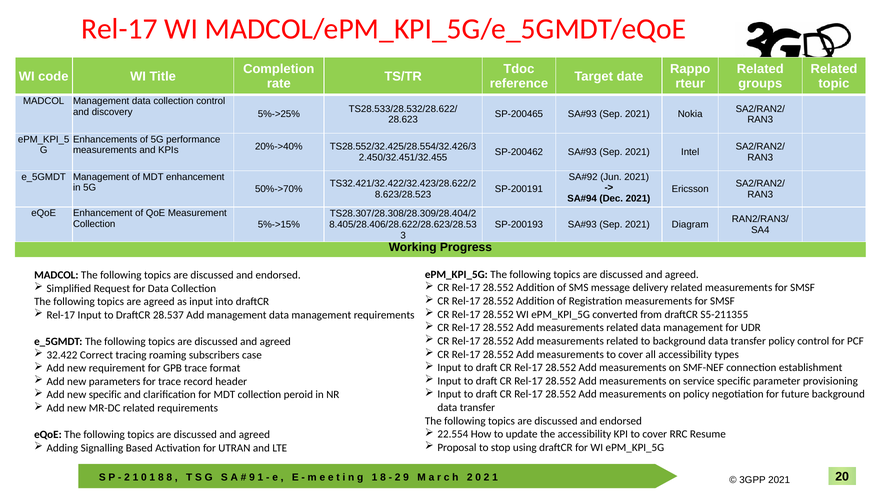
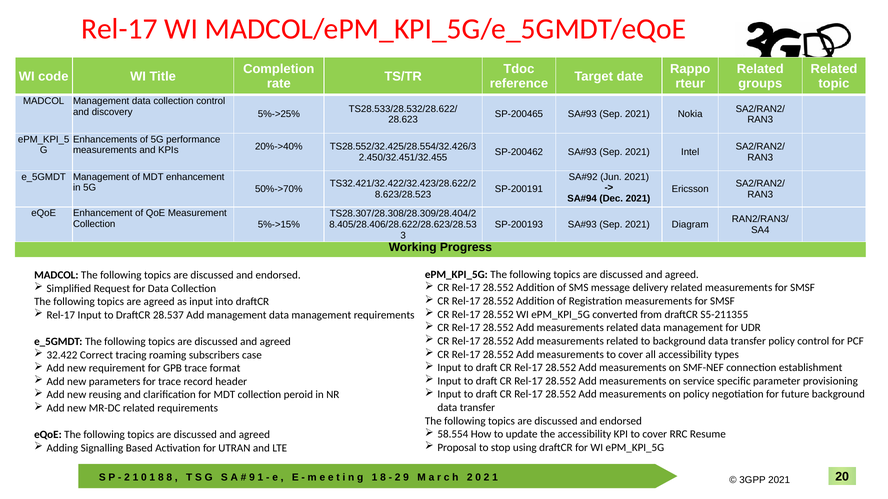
new specific: specific -> reusing
22.554: 22.554 -> 58.554
